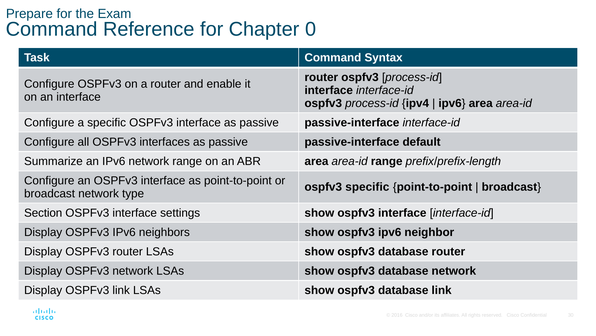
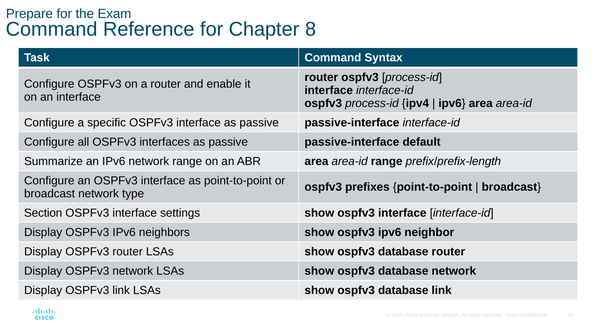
0: 0 -> 8
ospfv3 specific: specific -> prefixes
